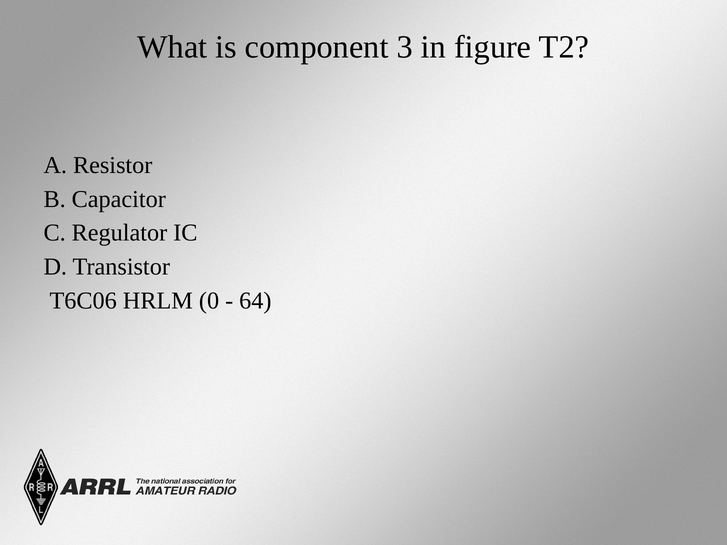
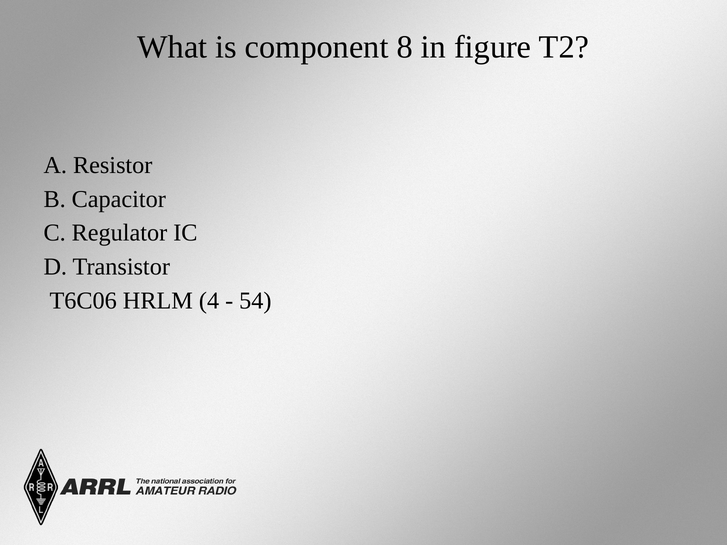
3: 3 -> 8
0: 0 -> 4
64: 64 -> 54
